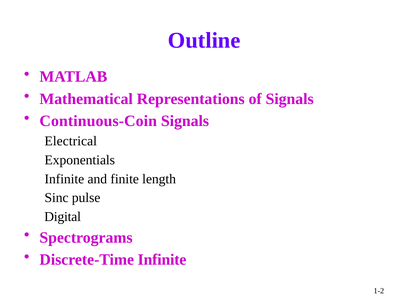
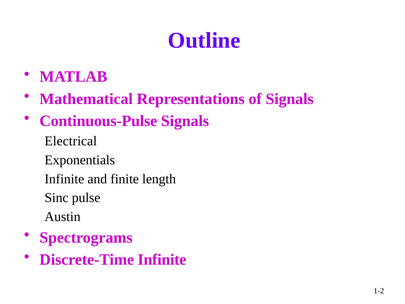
Continuous-Coin: Continuous-Coin -> Continuous-Pulse
Digital: Digital -> Austin
